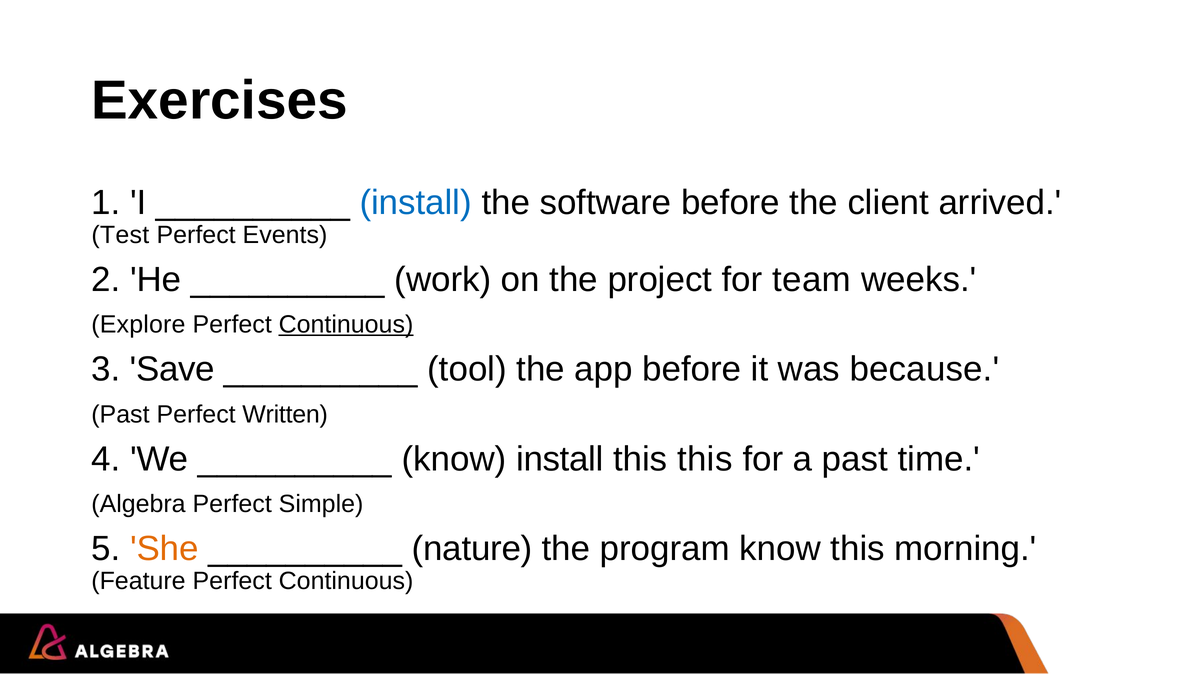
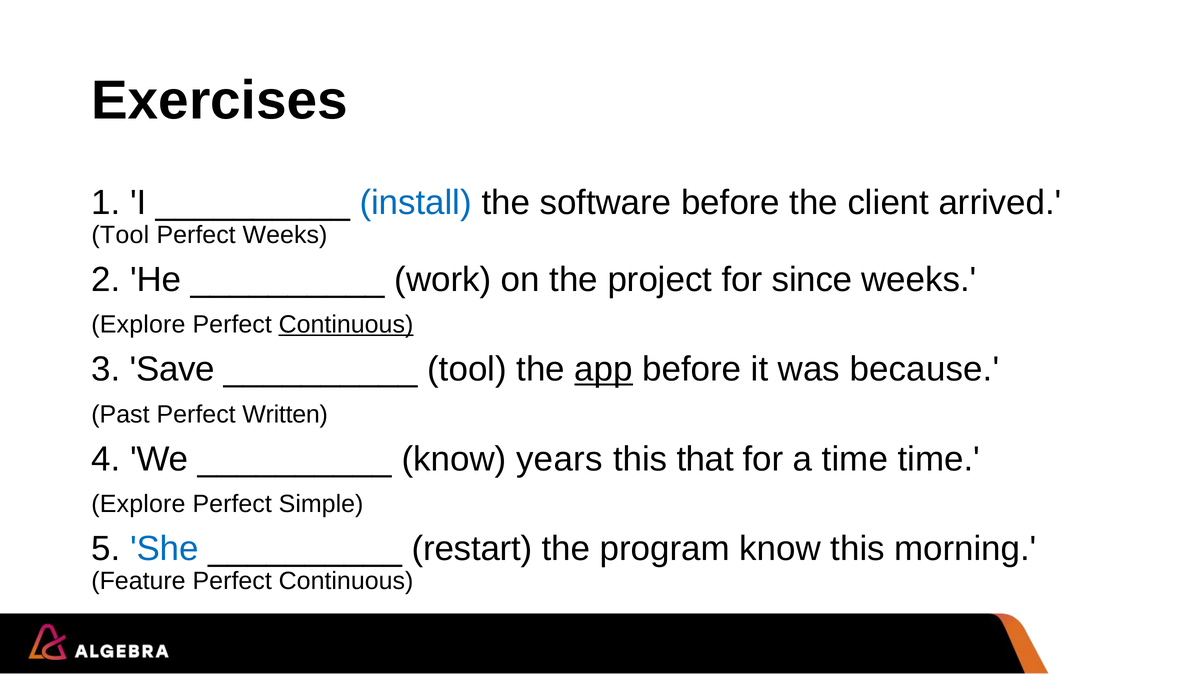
Test at (120, 235): Test -> Tool
Perfect Events: Events -> Weeks
team: team -> since
app underline: none -> present
know install: install -> years
this this: this -> that
a past: past -> time
Algebra at (138, 504): Algebra -> Explore
She colour: orange -> blue
nature: nature -> restart
